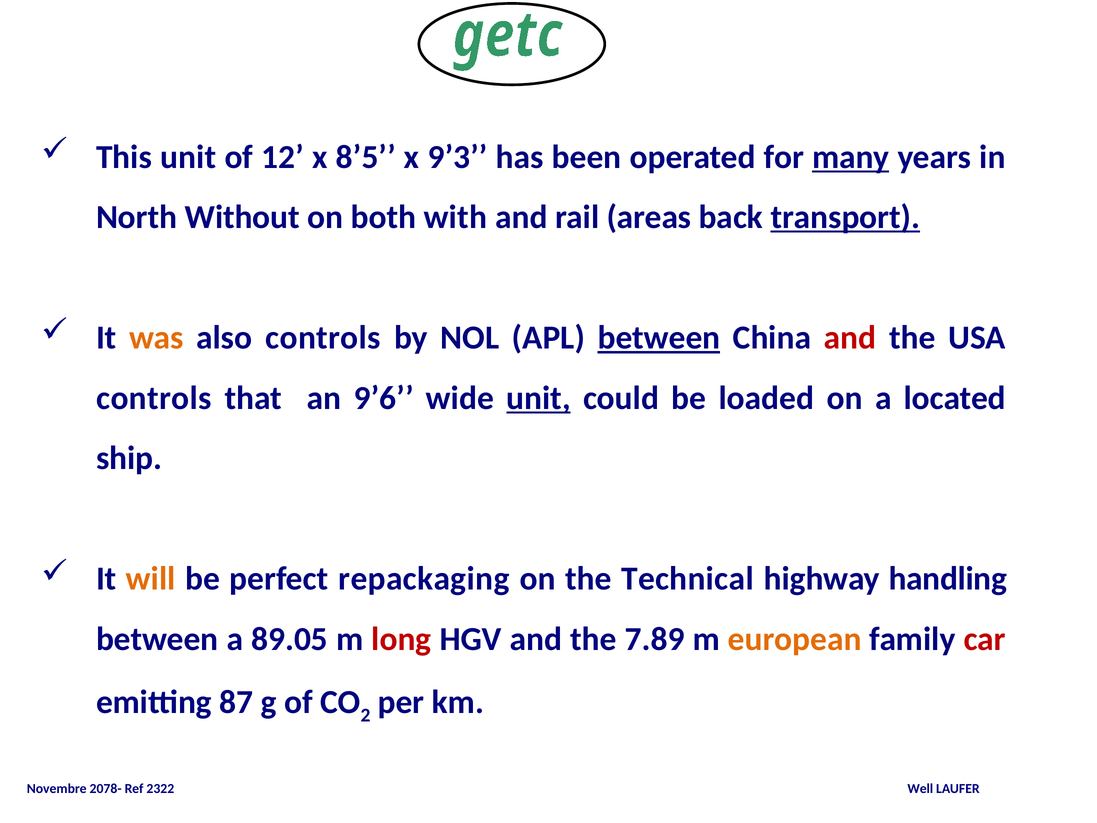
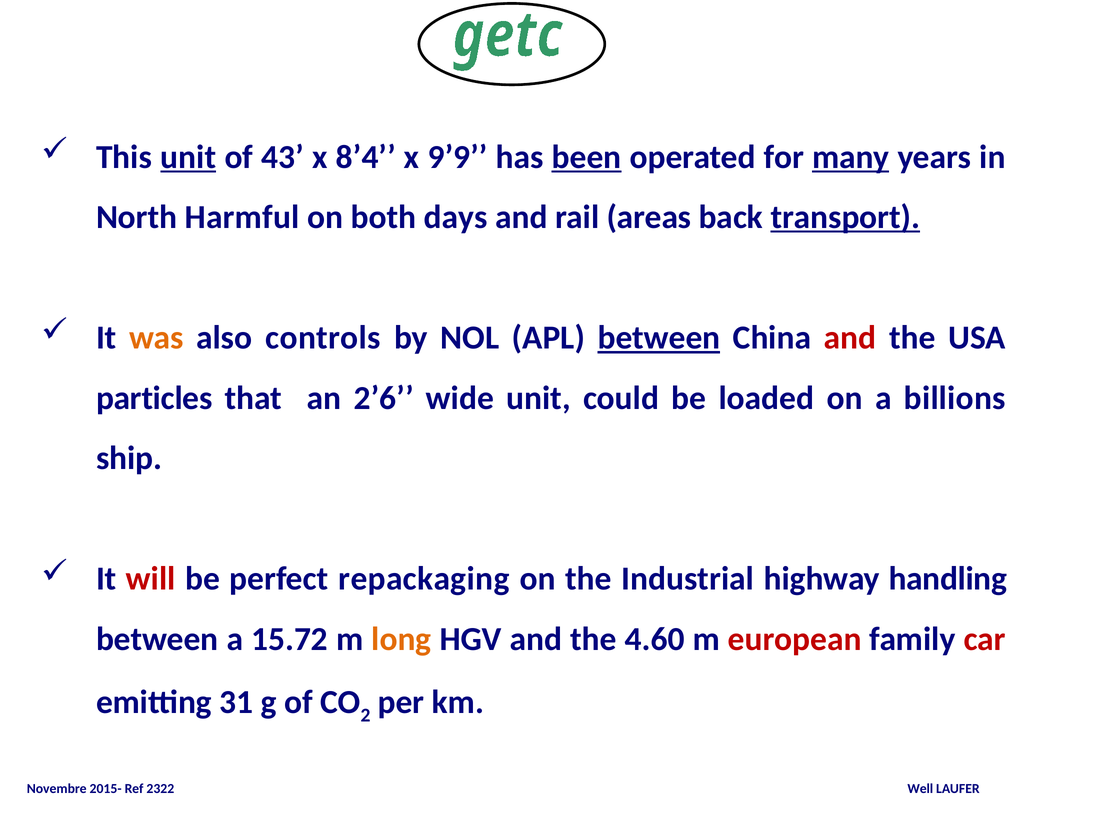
unit at (188, 157) underline: none -> present
12: 12 -> 43
8’5: 8’5 -> 8’4
9’3: 9’3 -> 9’9
been underline: none -> present
Without: Without -> Harmful
with: with -> days
controls at (154, 398): controls -> particles
9’6: 9’6 -> 2’6
unit at (538, 398) underline: present -> none
located: located -> billions
will colour: orange -> red
Technical: Technical -> Industrial
89.05: 89.05 -> 15.72
long colour: red -> orange
7.89: 7.89 -> 4.60
european colour: orange -> red
87: 87 -> 31
2078-: 2078- -> 2015-
